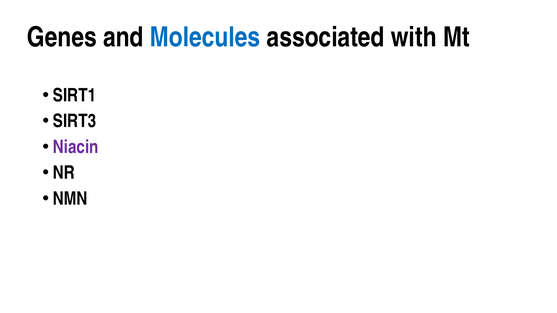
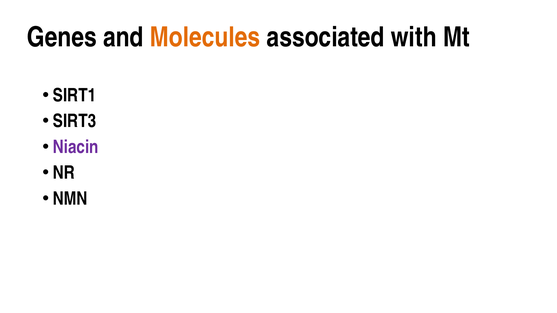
Molecules colour: blue -> orange
